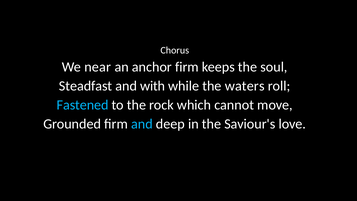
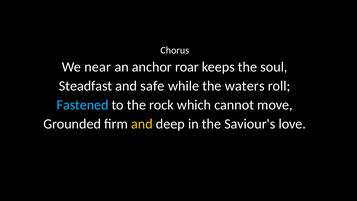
anchor firm: firm -> roar
with: with -> safe
and at (142, 124) colour: light blue -> yellow
